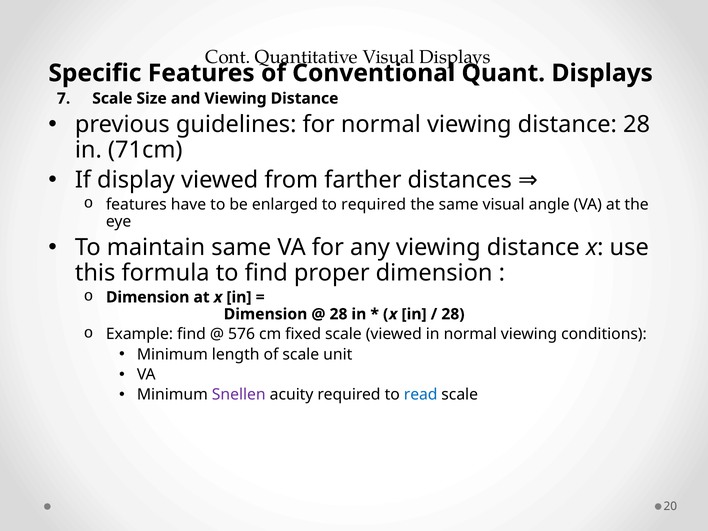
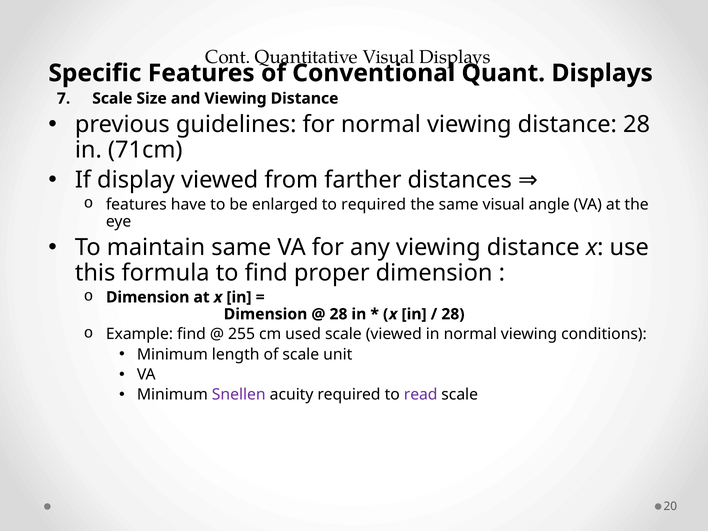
576: 576 -> 255
fixed: fixed -> used
read colour: blue -> purple
